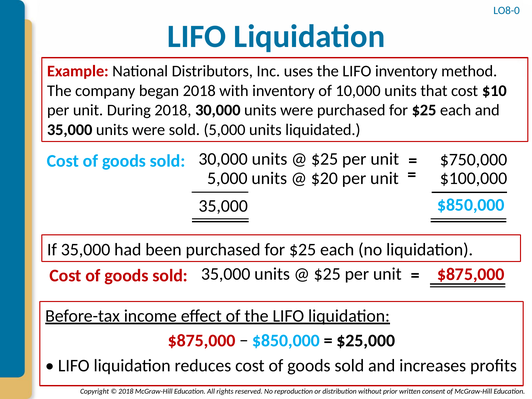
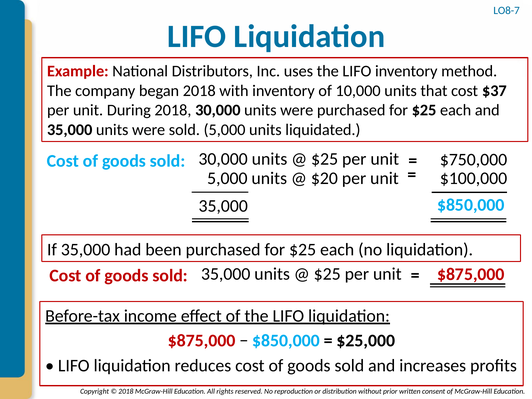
LO8-0: LO8-0 -> LO8-7
$10: $10 -> $37
